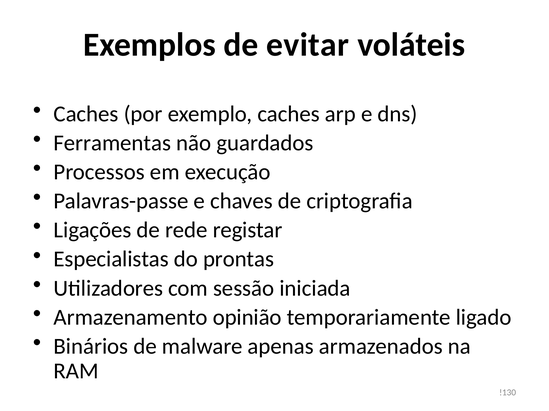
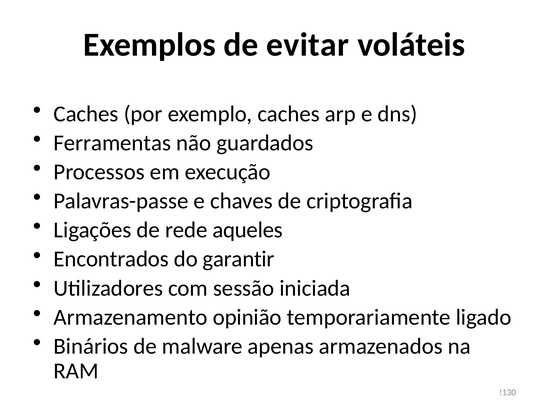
registar: registar -> aqueles
Especialistas: Especialistas -> Encontrados
prontas: prontas -> garantir
